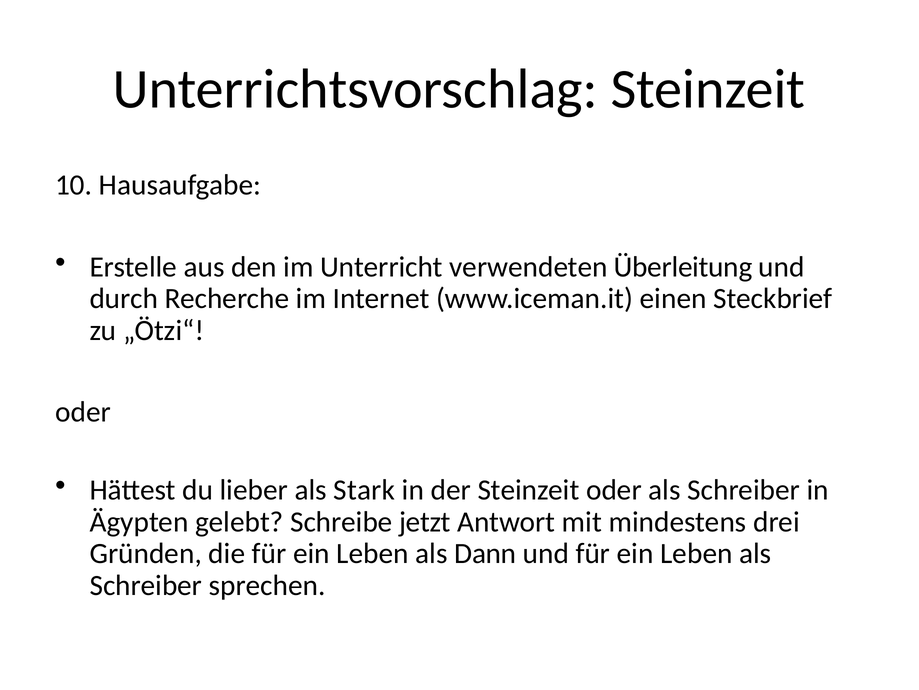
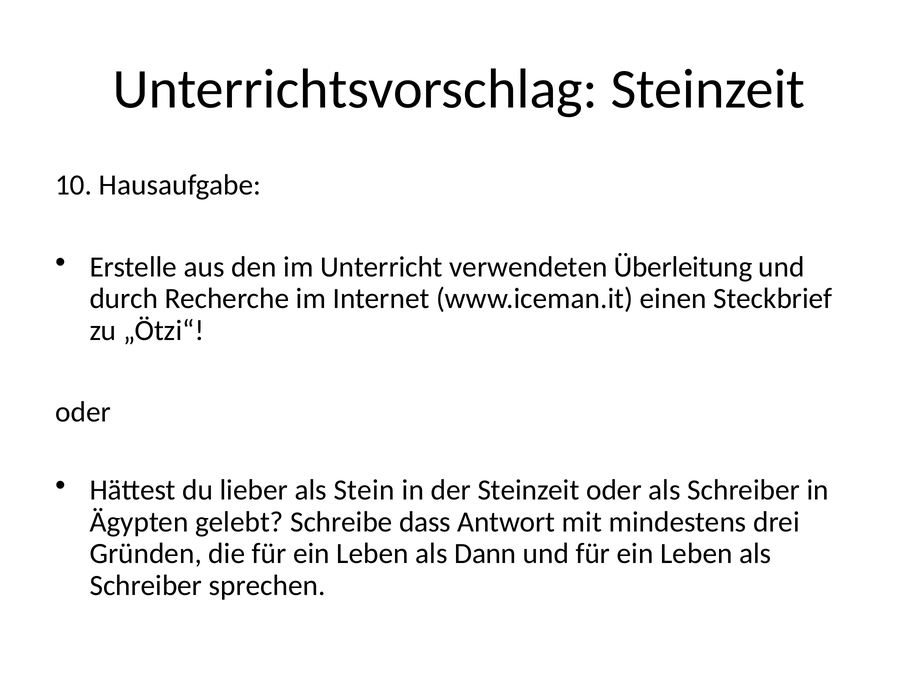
Stark: Stark -> Stein
jetzt: jetzt -> dass
